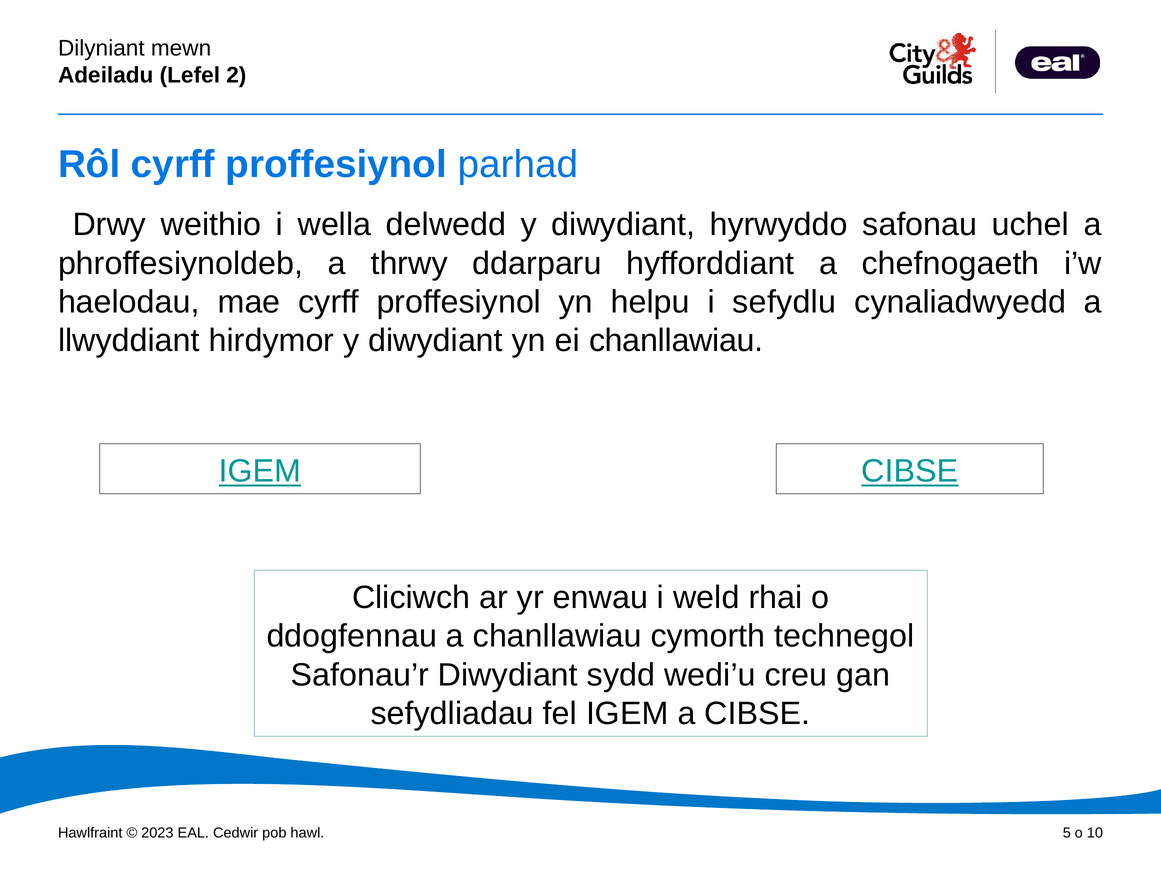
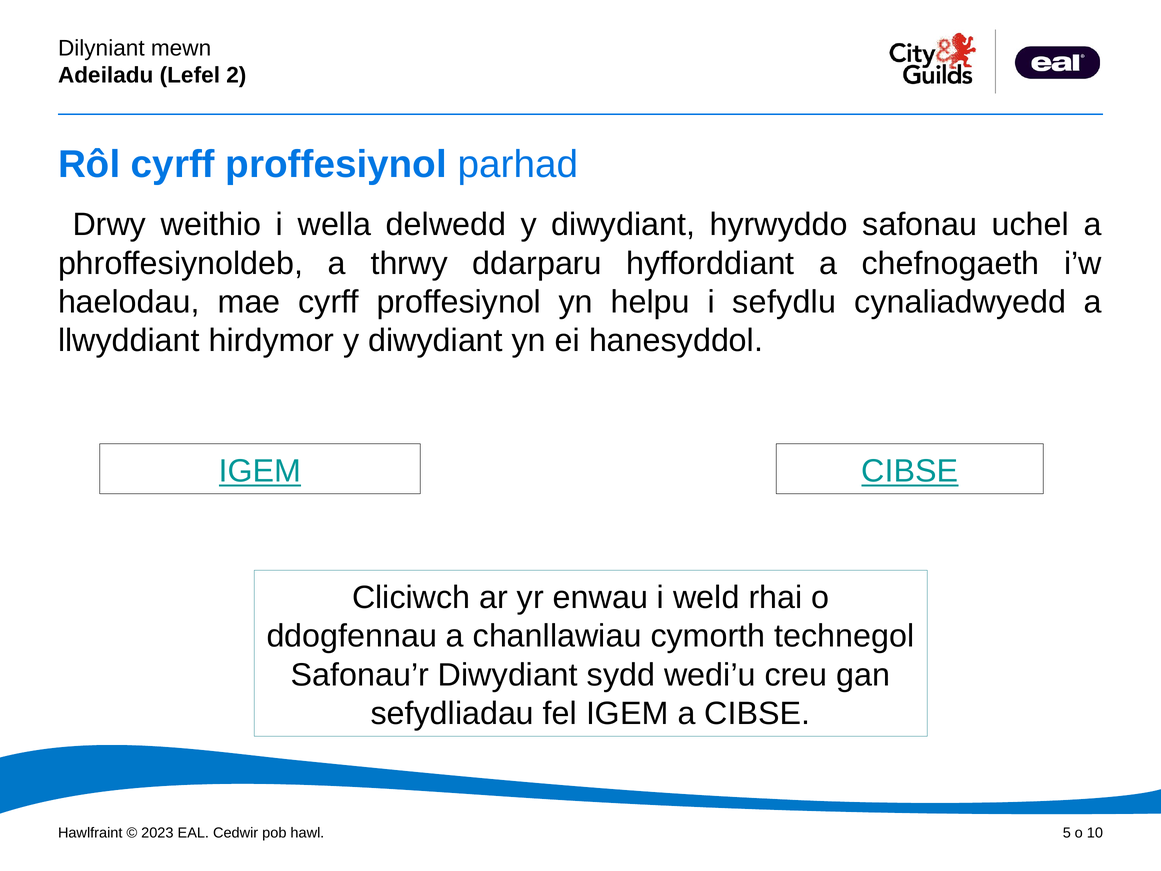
ei chanllawiau: chanllawiau -> hanesyddol
